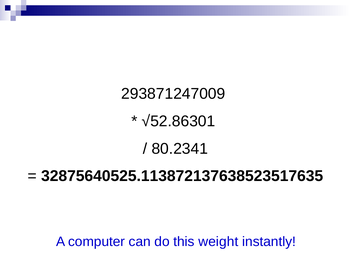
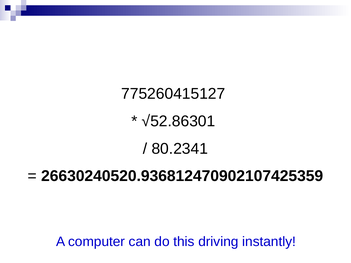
293871247009: 293871247009 -> 775260415127
32875640525.113872137638523517635: 32875640525.113872137638523517635 -> 26630240520.936812470902107425359
weight: weight -> driving
